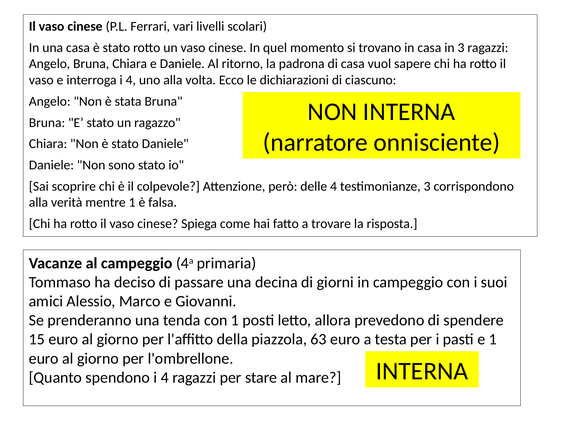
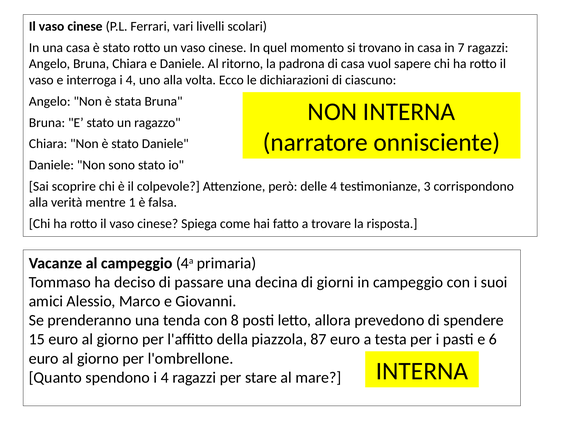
in 3: 3 -> 7
con 1: 1 -> 8
63: 63 -> 87
e 1: 1 -> 6
